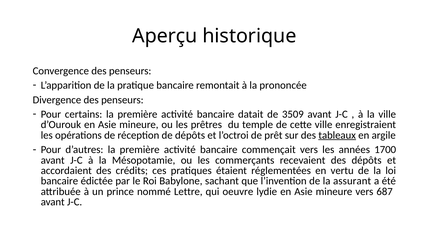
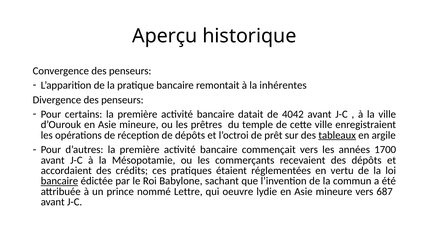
prononcée: prononcée -> inhérentes
3509: 3509 -> 4042
bancaire at (59, 181) underline: none -> present
assurant: assurant -> commun
